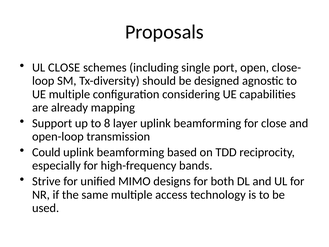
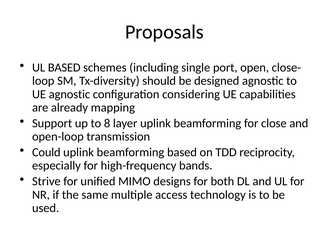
UL CLOSE: CLOSE -> BASED
UE multiple: multiple -> agnostic
